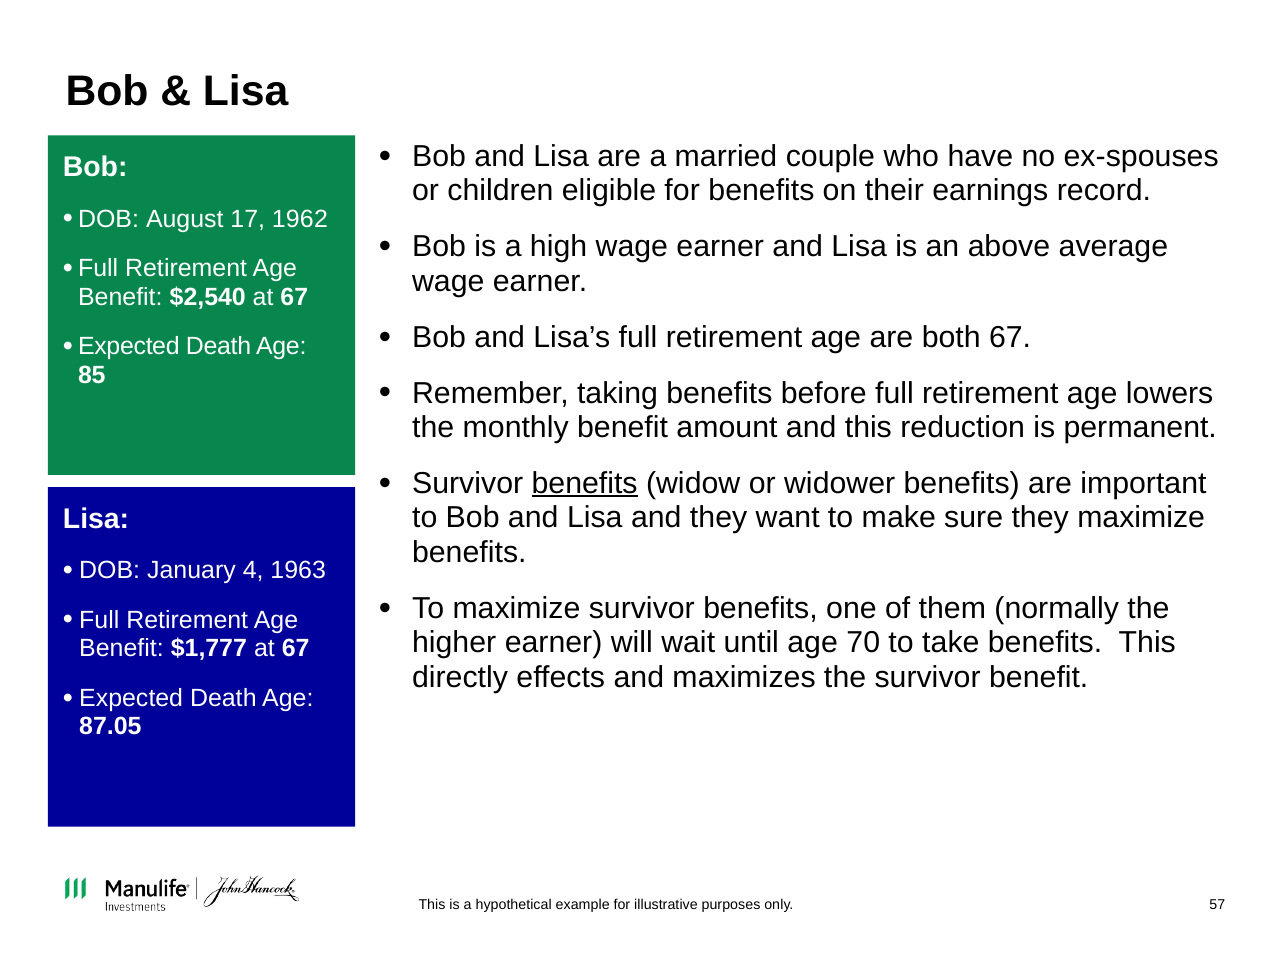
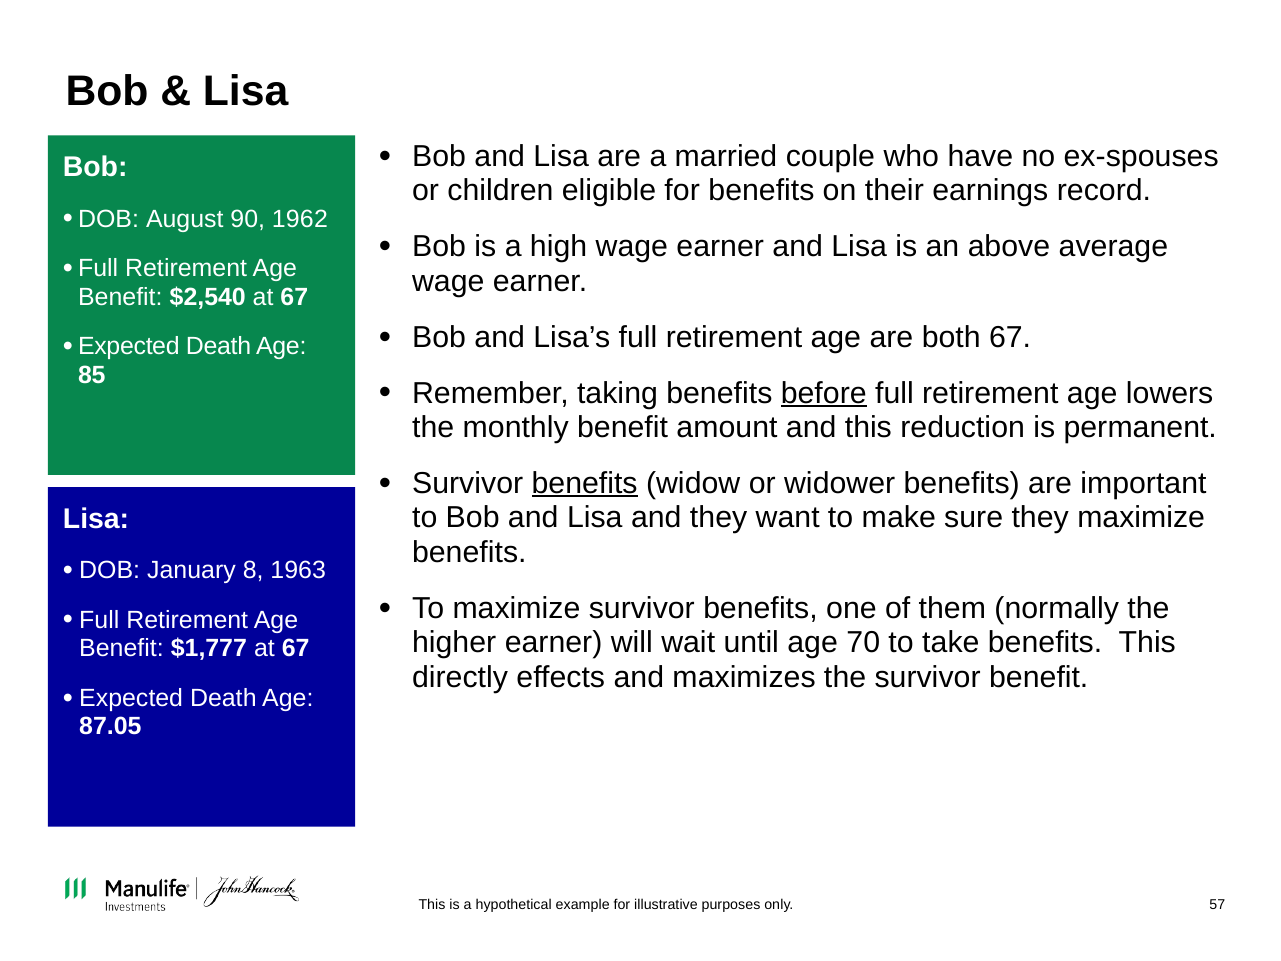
17: 17 -> 90
before underline: none -> present
4: 4 -> 8
